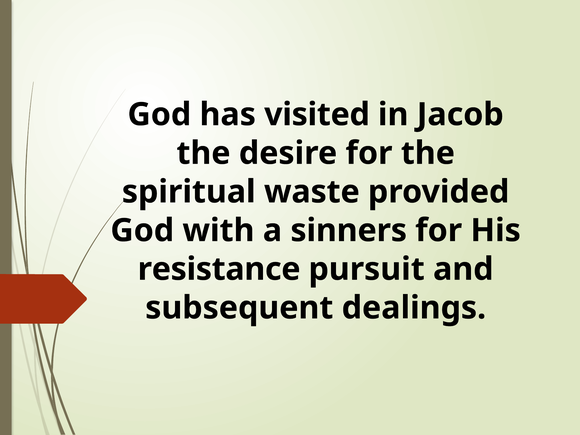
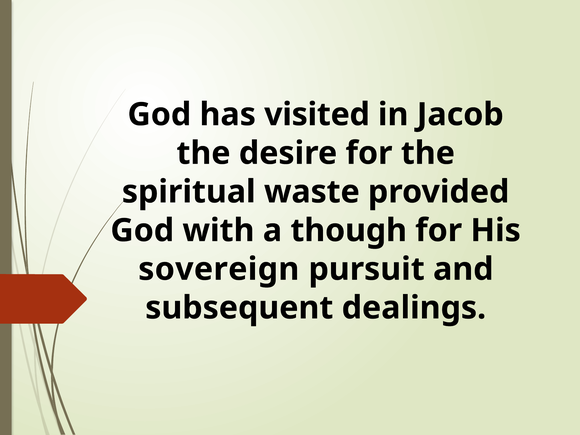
sinners: sinners -> though
resistance: resistance -> sovereign
